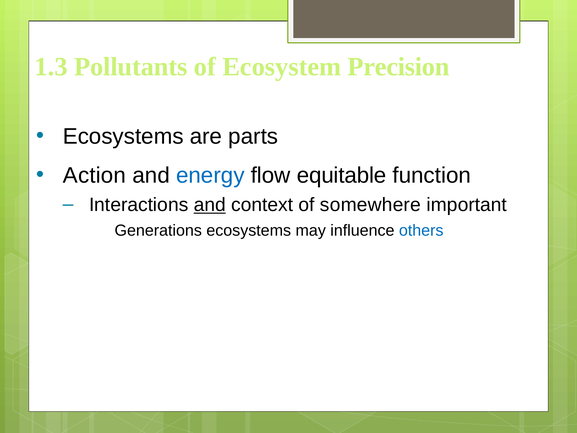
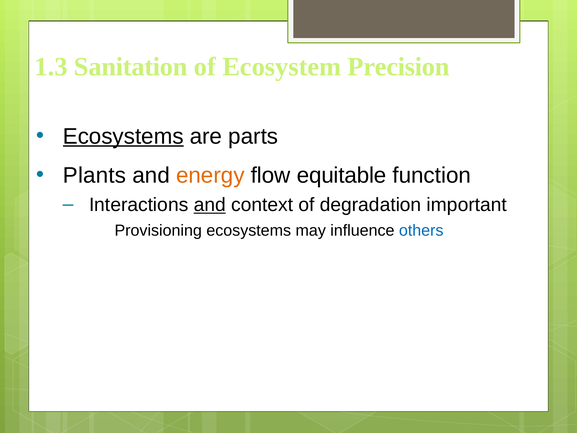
Pollutants: Pollutants -> Sanitation
Ecosystems at (123, 136) underline: none -> present
Action: Action -> Plants
energy colour: blue -> orange
somewhere: somewhere -> degradation
Generations: Generations -> Provisioning
